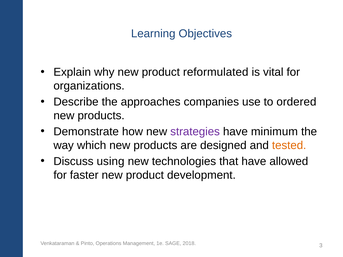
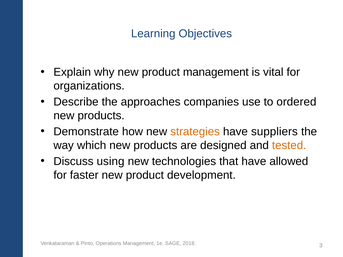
product reformulated: reformulated -> management
strategies colour: purple -> orange
minimum: minimum -> suppliers
